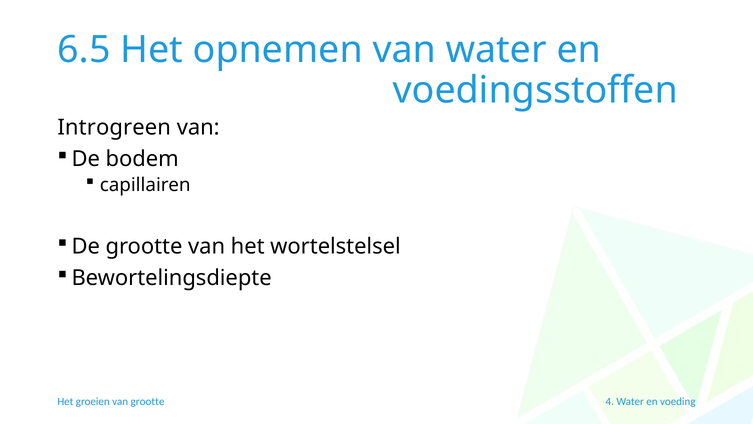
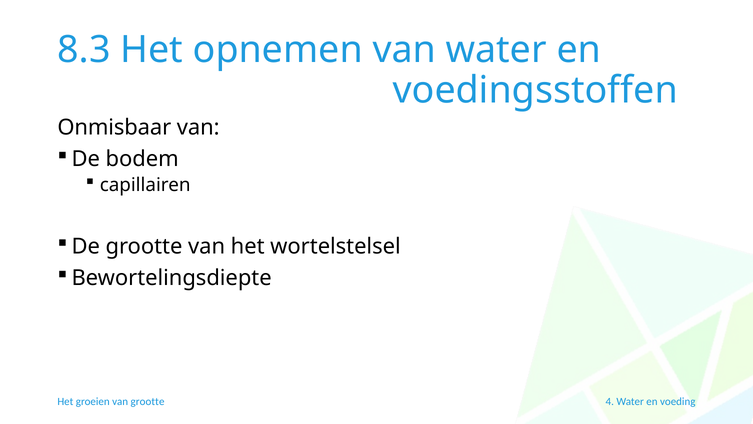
6.5: 6.5 -> 8.3
Introgreen: Introgreen -> Onmisbaar
